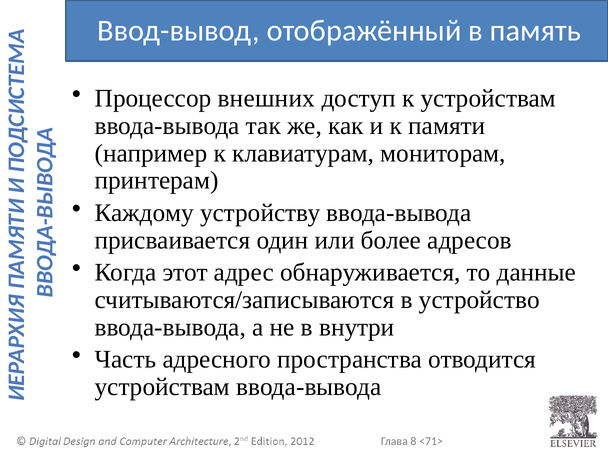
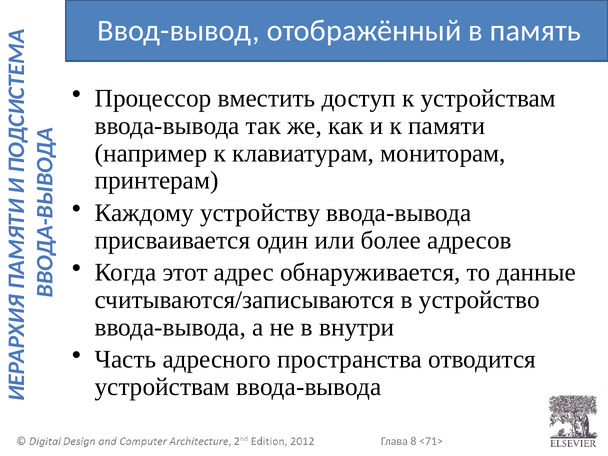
внешних: внешних -> вместить
